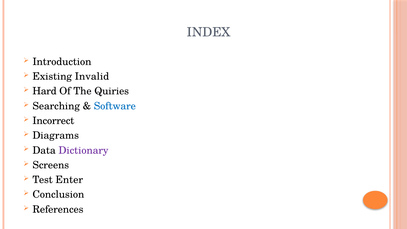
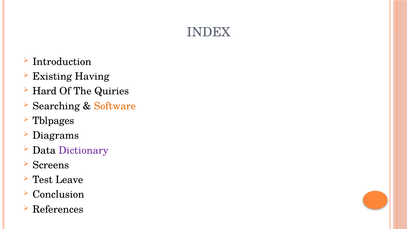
Invalid: Invalid -> Having
Software colour: blue -> orange
Incorrect: Incorrect -> Tblpages
Enter: Enter -> Leave
